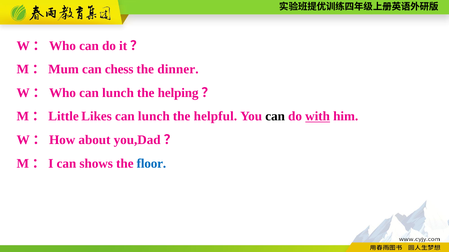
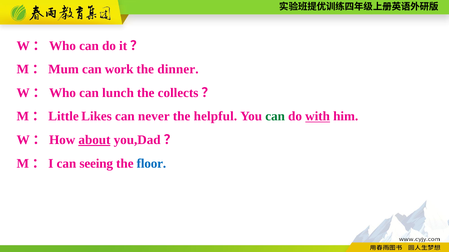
chess: chess -> work
helping: helping -> collects
lunch at (154, 117): lunch -> never
can at (275, 117) colour: black -> green
about underline: none -> present
shows: shows -> seeing
